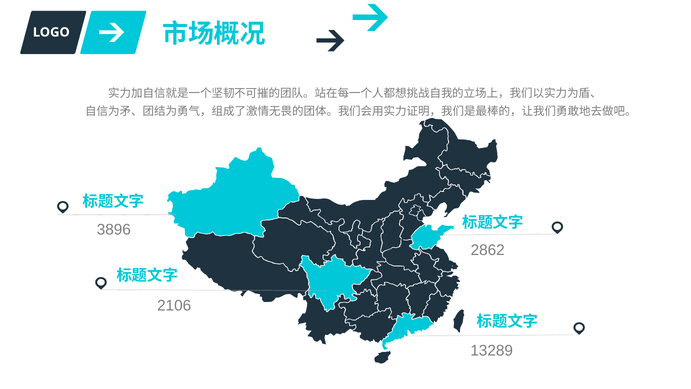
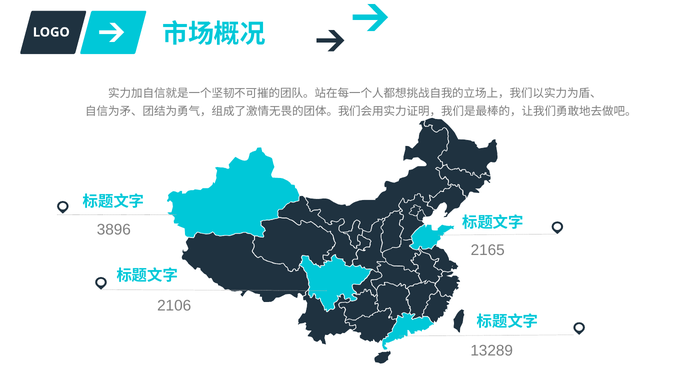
2862: 2862 -> 2165
